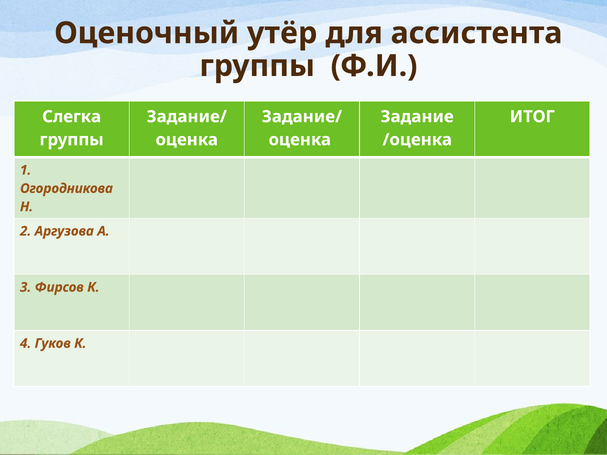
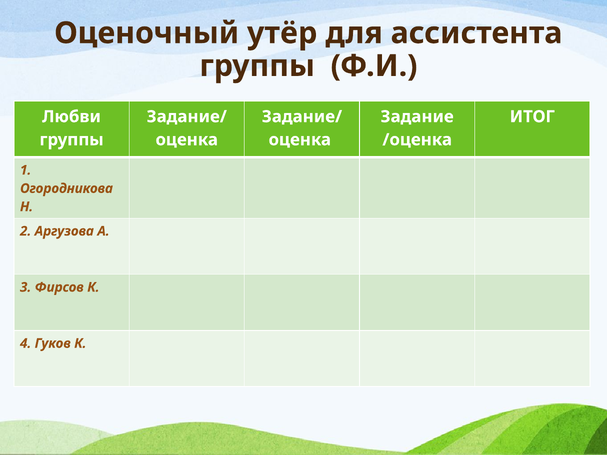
Слегка: Слегка -> Любви
